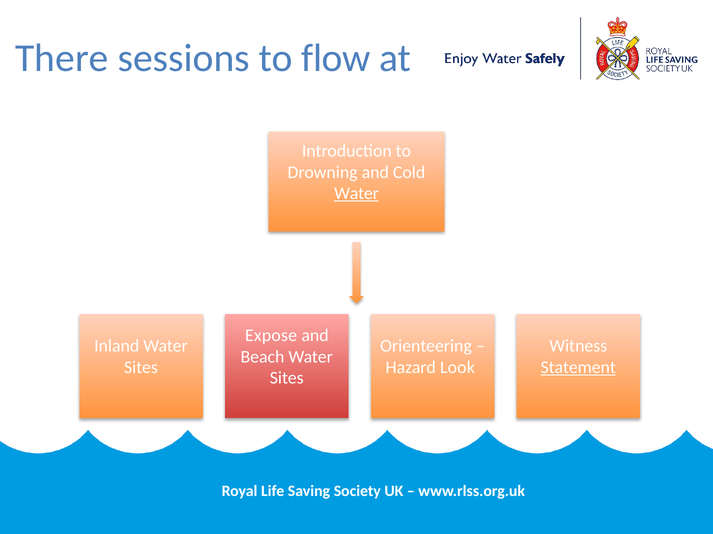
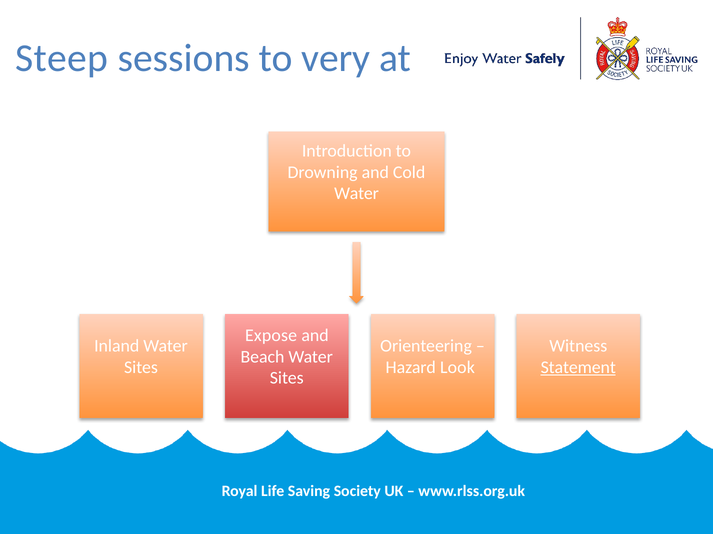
There: There -> Steep
flow: flow -> very
Water at (357, 194) underline: present -> none
